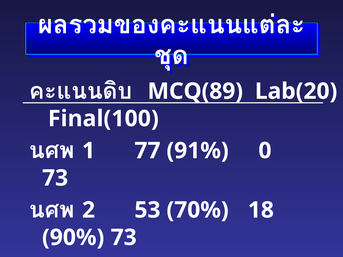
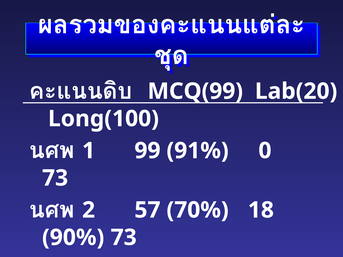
MCQ(89: MCQ(89 -> MCQ(99
Final(100: Final(100 -> Long(100
77: 77 -> 99
53: 53 -> 57
